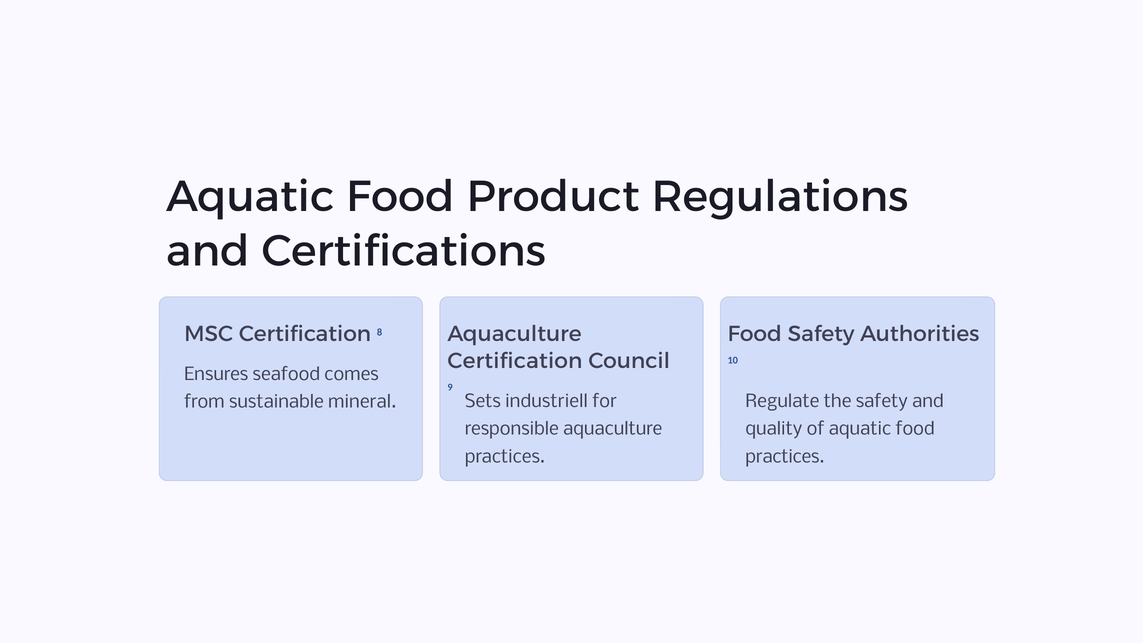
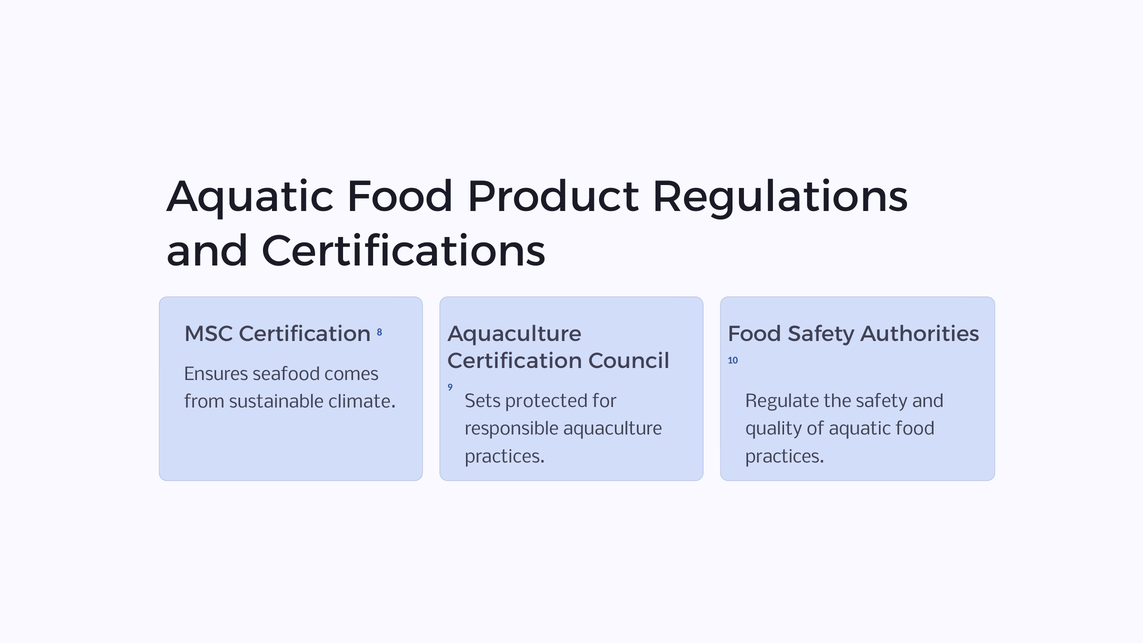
industriell: industriell -> protected
mineral: mineral -> climate
